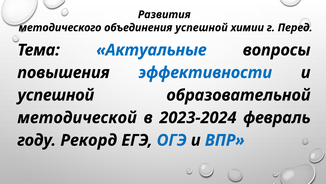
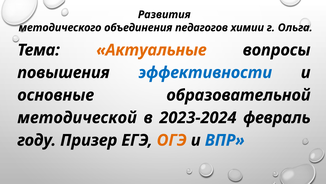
объединения успешной: успешной -> педагогов
Перед: Перед -> Ольга
Актуальные colour: blue -> orange
успешной at (56, 95): успешной -> основные
Рекорд: Рекорд -> Призер
ОГЭ colour: blue -> orange
